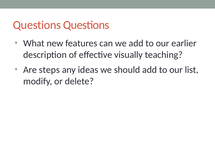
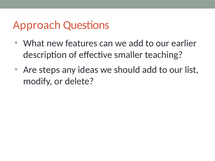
Questions at (37, 25): Questions -> Approach
visually: visually -> smaller
